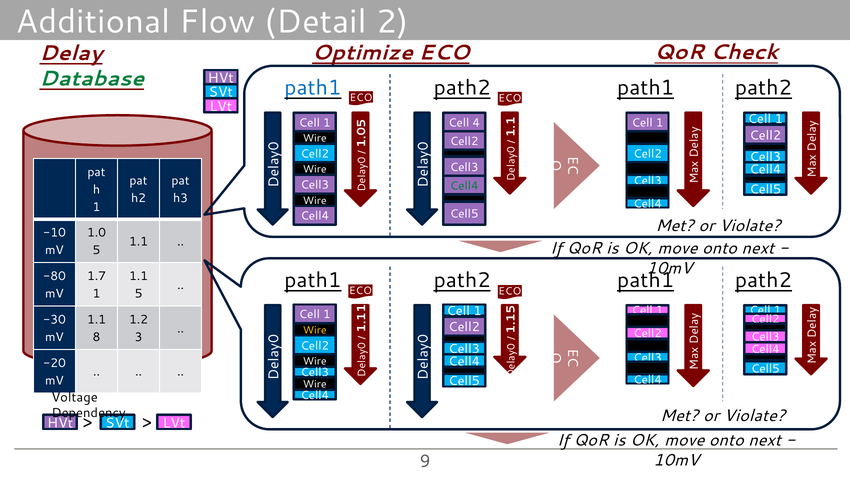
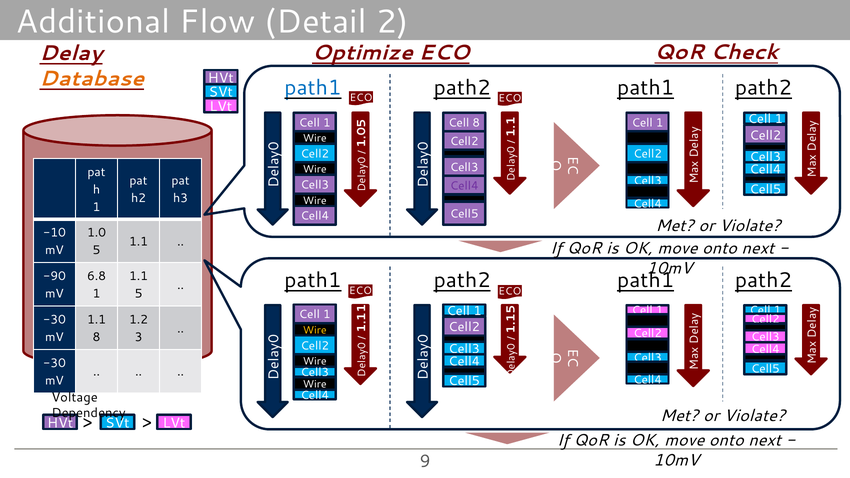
Database colour: green -> orange
Cell 4: 4 -> 8
Cell4 at (464, 186) colour: green -> purple
-80: -80 -> -90
1.7: 1.7 -> 6.8
-20 at (54, 363): -20 -> -30
